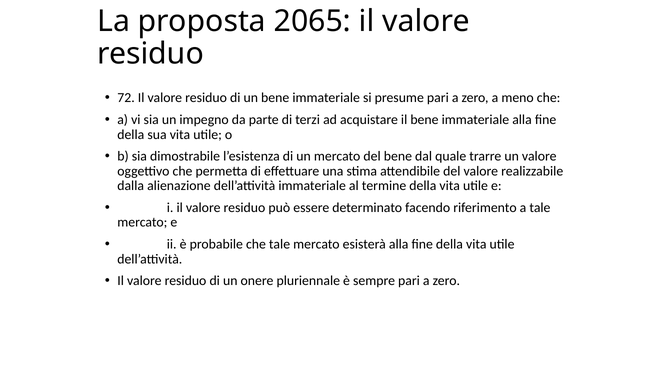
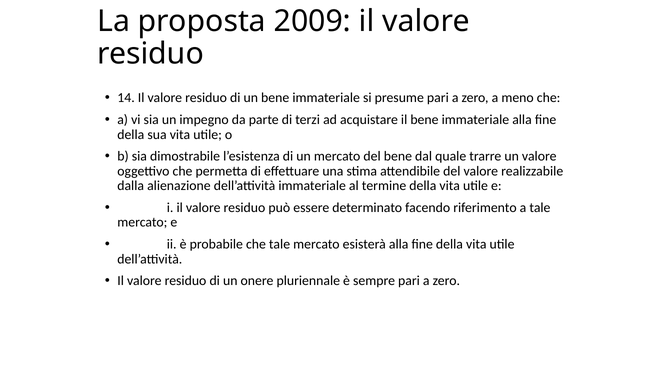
2065: 2065 -> 2009
72: 72 -> 14
